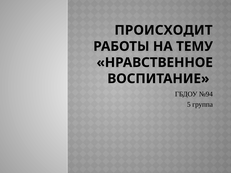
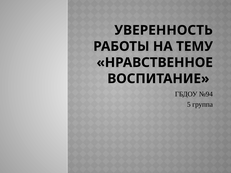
ПРОИСХОДИТ: ПРОИСХОДИТ -> УВЕРЕННОСТЬ
